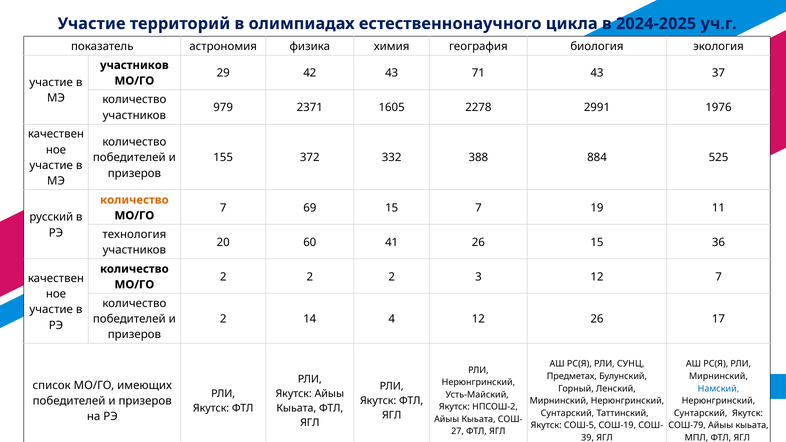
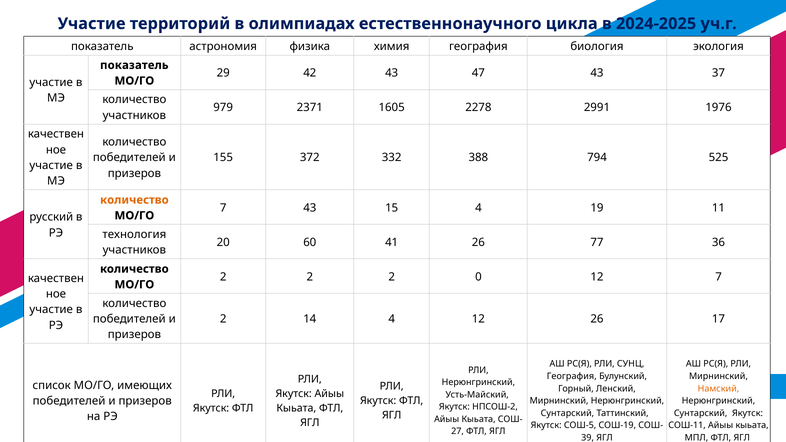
участников at (134, 65): участников -> показатель
71: 71 -> 47
884: 884 -> 794
7 69: 69 -> 43
15 7: 7 -> 4
26 15: 15 -> 77
3: 3 -> 0
Предметах at (572, 376): Предметах -> География
Намский colour: blue -> orange
СОШ-79: СОШ-79 -> СОШ-11
